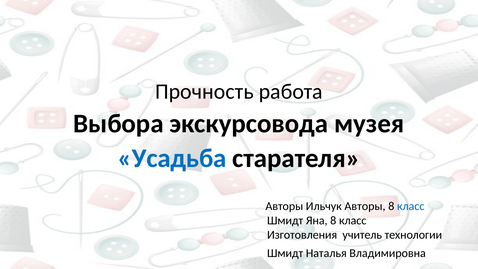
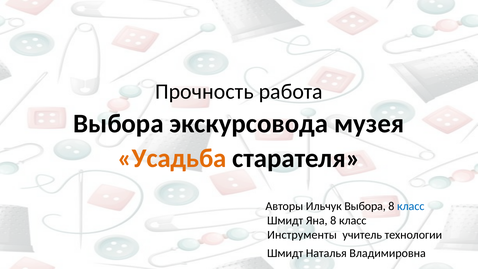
Усадьба colour: blue -> orange
Ильчук Авторы: Авторы -> Выбора
Изготовления: Изготовления -> Инструменты
